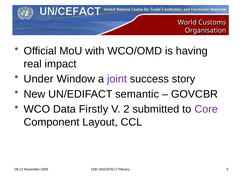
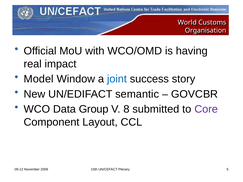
Under: Under -> Model
joint colour: purple -> blue
Firstly: Firstly -> Group
2: 2 -> 8
